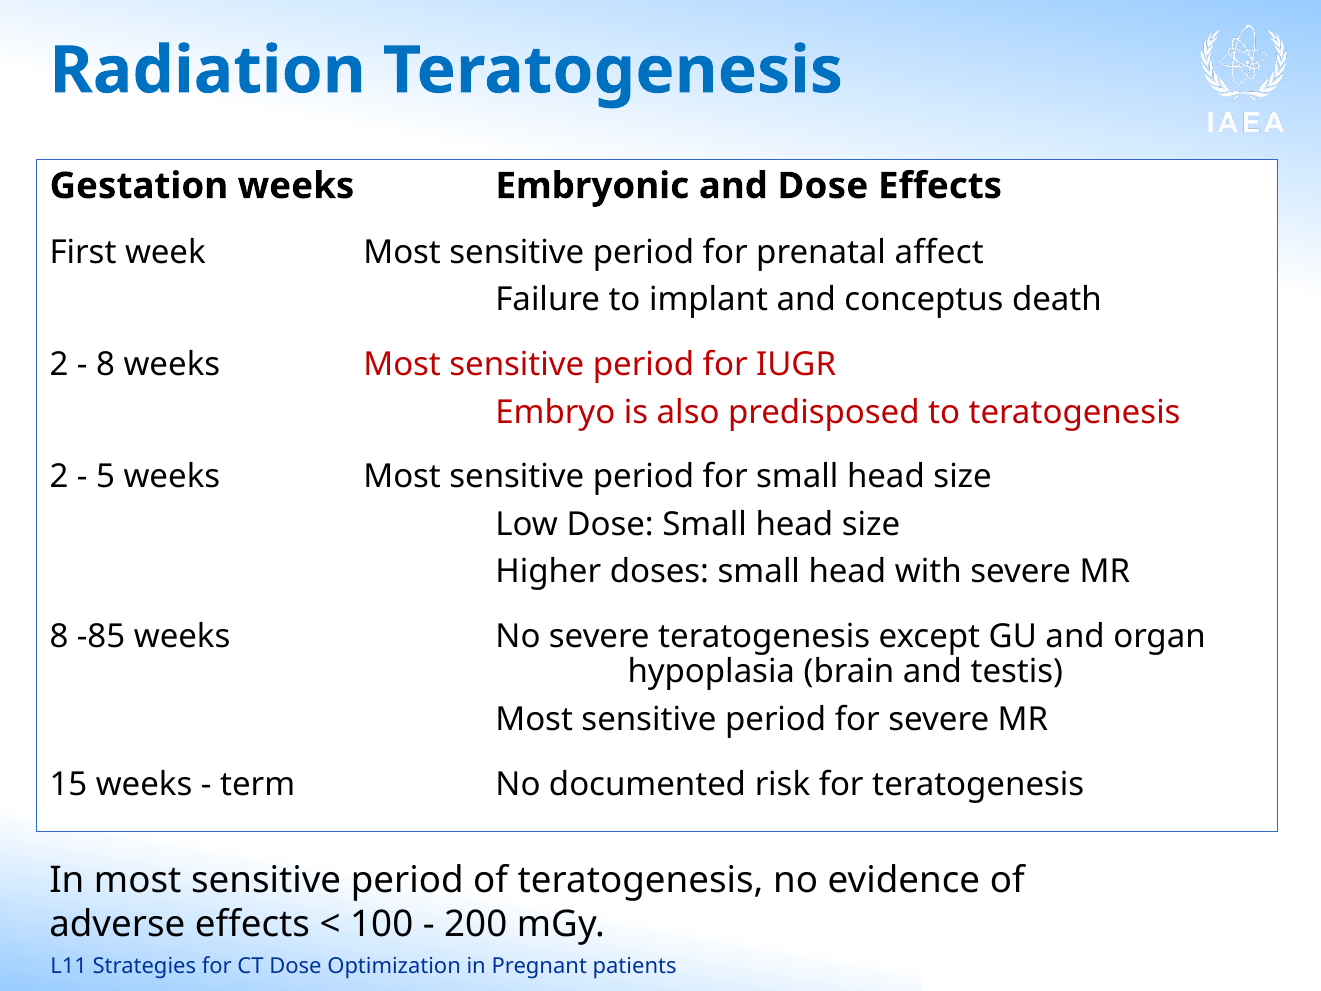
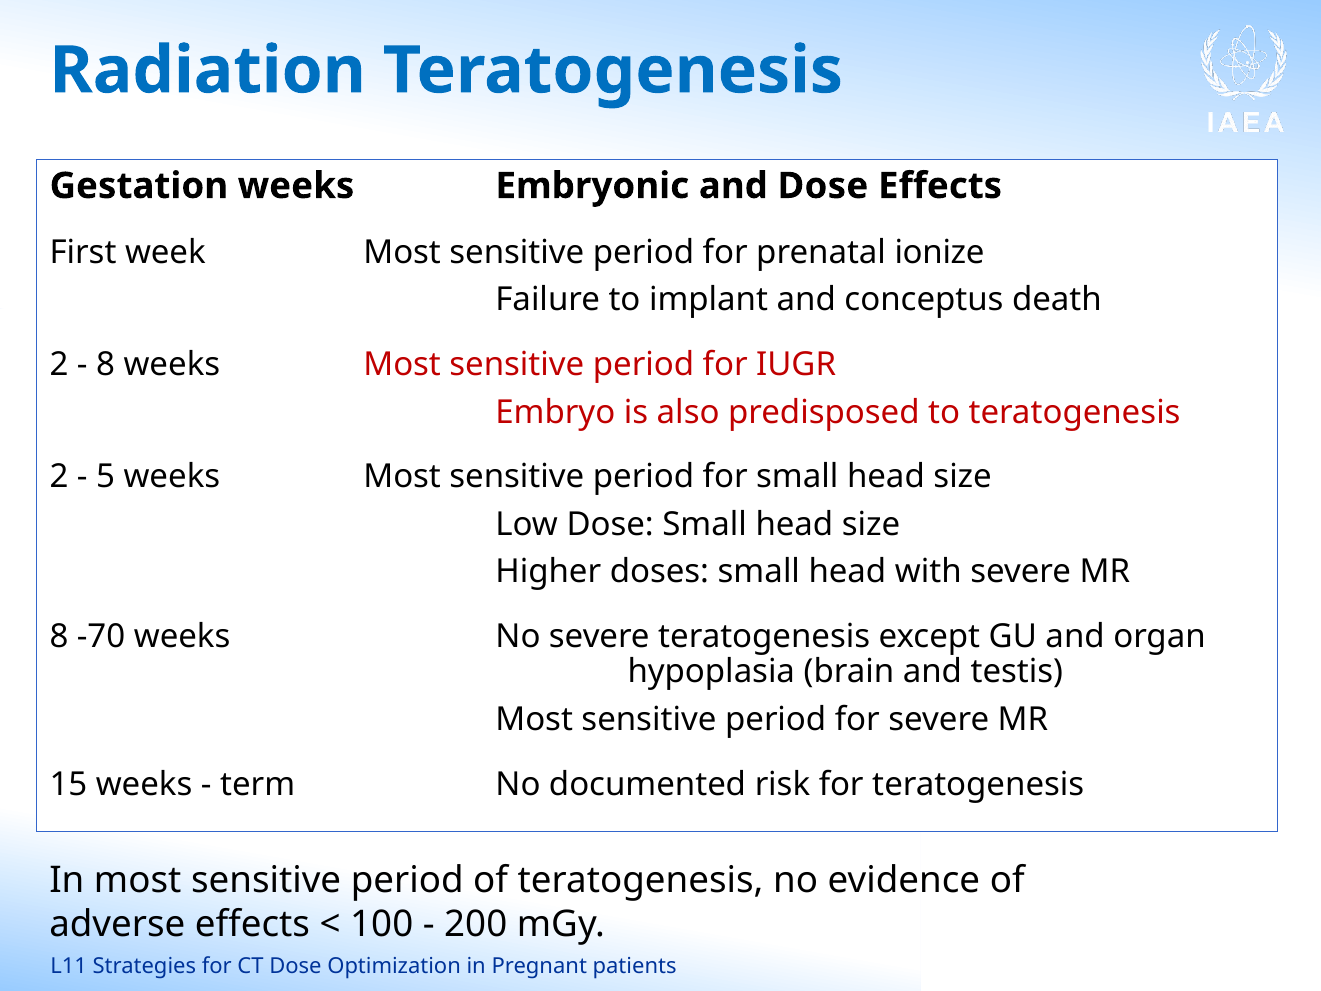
affect: affect -> ionize
-85: -85 -> -70
